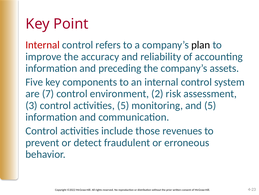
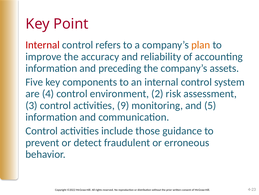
plan colour: black -> orange
7: 7 -> 4
activities 5: 5 -> 9
revenues: revenues -> guidance
